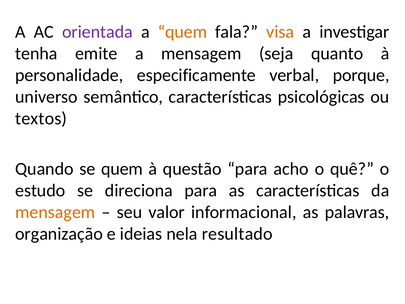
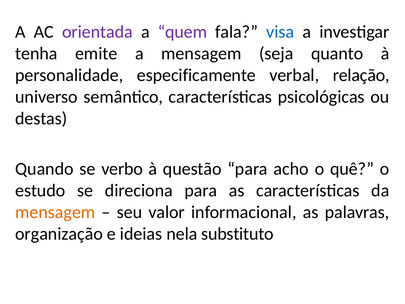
quem at (183, 32) colour: orange -> purple
visa colour: orange -> blue
porque: porque -> relação
textos: textos -> destas
se quem: quem -> verbo
resultado: resultado -> substituto
